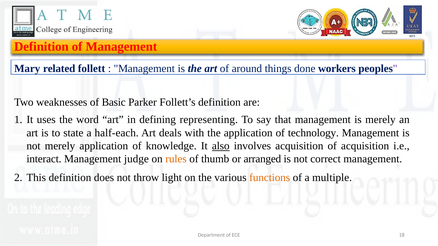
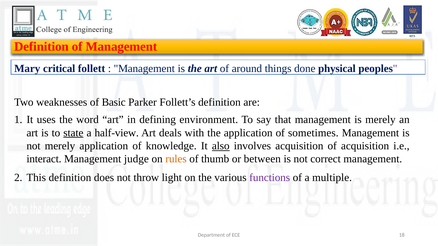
related: related -> critical
workers: workers -> physical
representing: representing -> environment
state underline: none -> present
half-each: half-each -> half-view
technology: technology -> sometimes
arranged: arranged -> between
functions colour: orange -> purple
